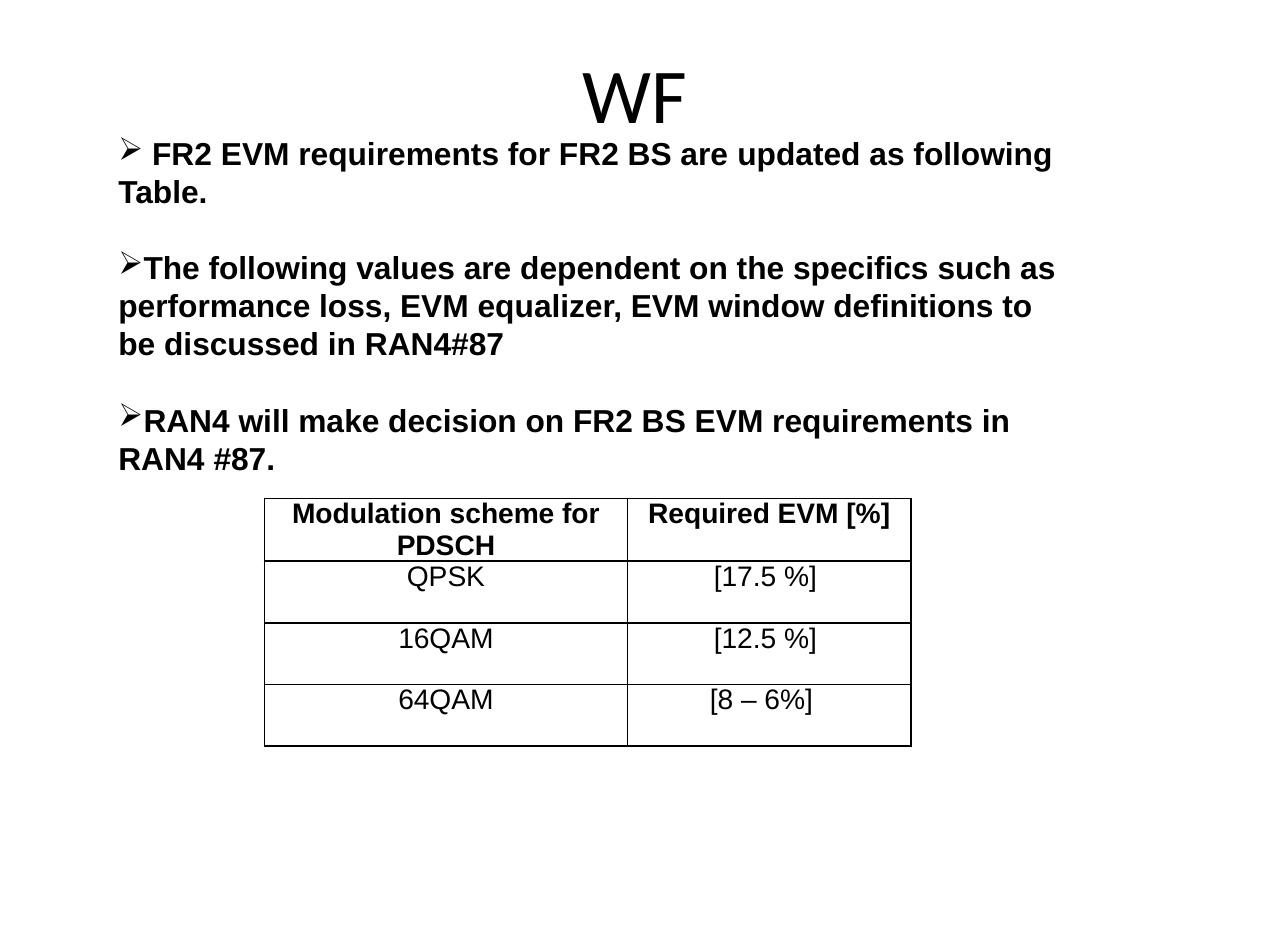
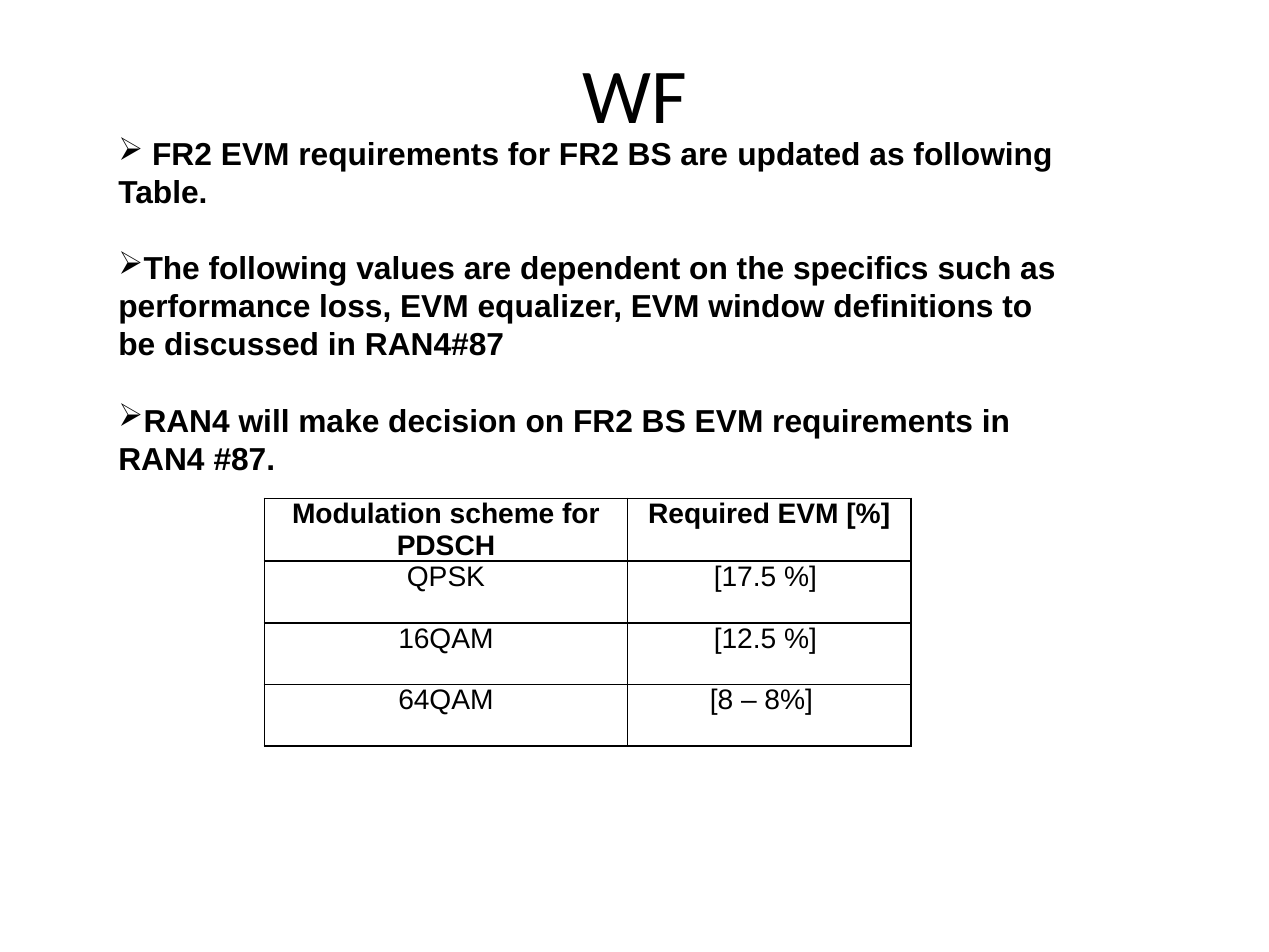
6%: 6% -> 8%
